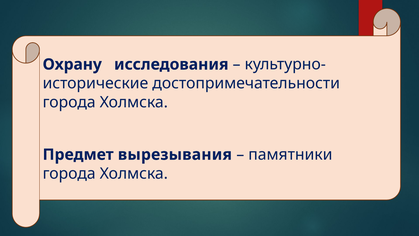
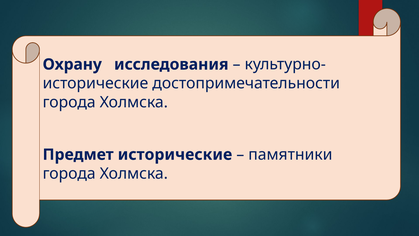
Предмет вырезывания: вырезывания -> исторические
